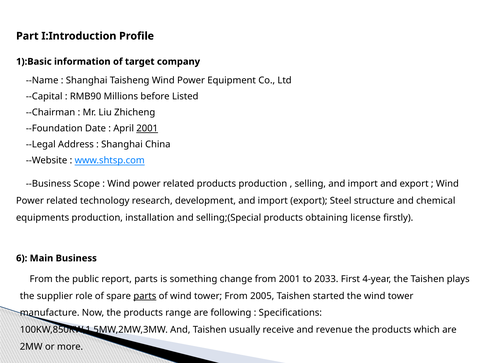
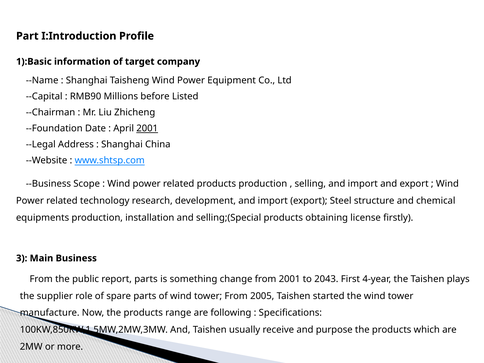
6: 6 -> 3
2033: 2033 -> 2043
parts at (145, 296) underline: present -> none
revenue: revenue -> purpose
